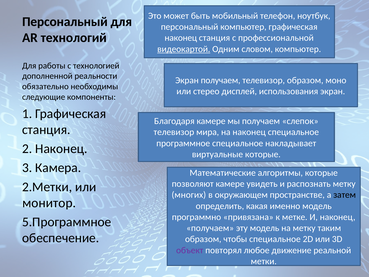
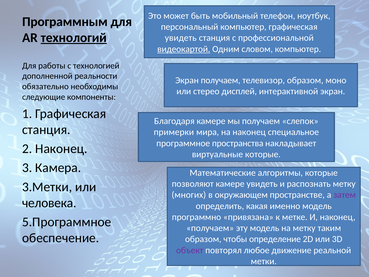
Персональный at (65, 22): Персональный -> Программным
технологий underline: none -> present
наконец at (181, 38): наконец -> увидеть
использования: использования -> интерактивной
телевизор at (174, 132): телевизор -> примерки
программное специальное: специальное -> пространства
2.Метки: 2.Метки -> 3.Метки
затем colour: black -> purple
монитор: монитор -> человека
чтобы специальное: специальное -> определение
